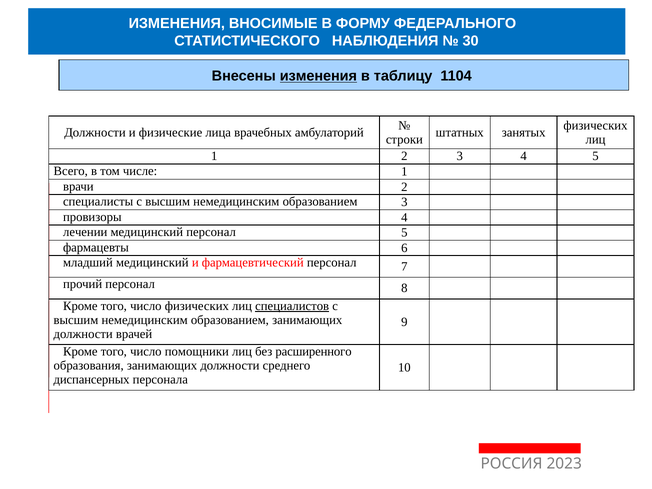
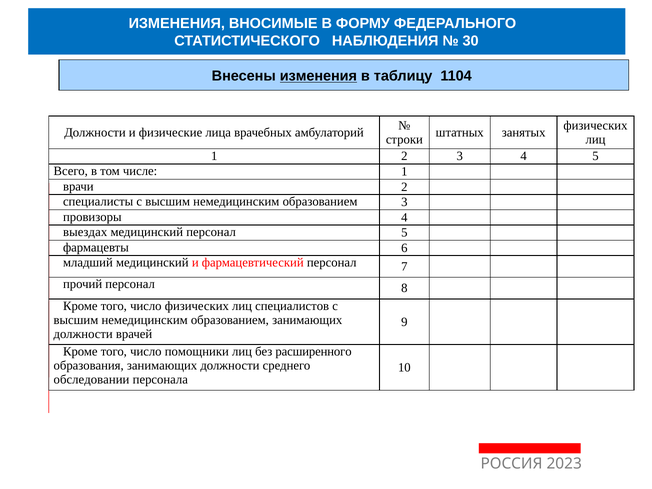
лечении: лечении -> выездах
специалистов underline: present -> none
диспансерных: диспансерных -> обследовании
